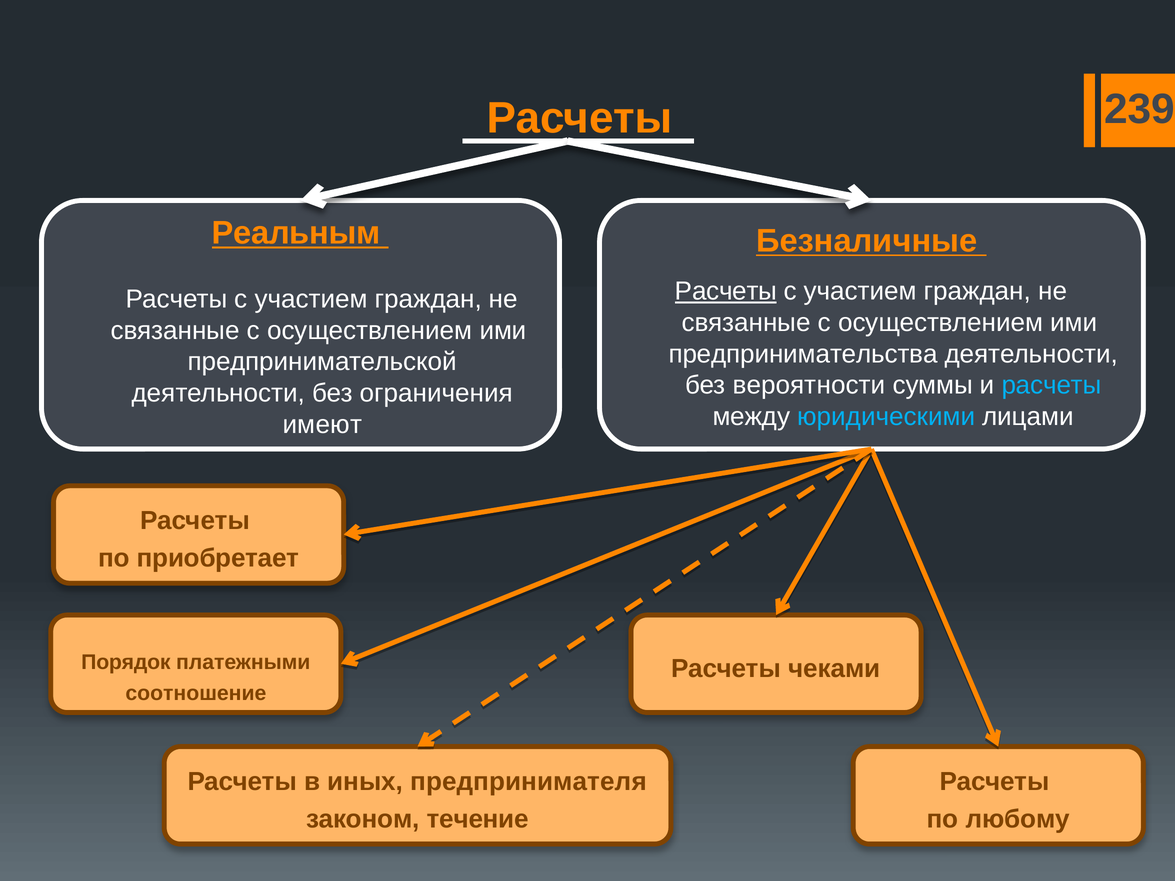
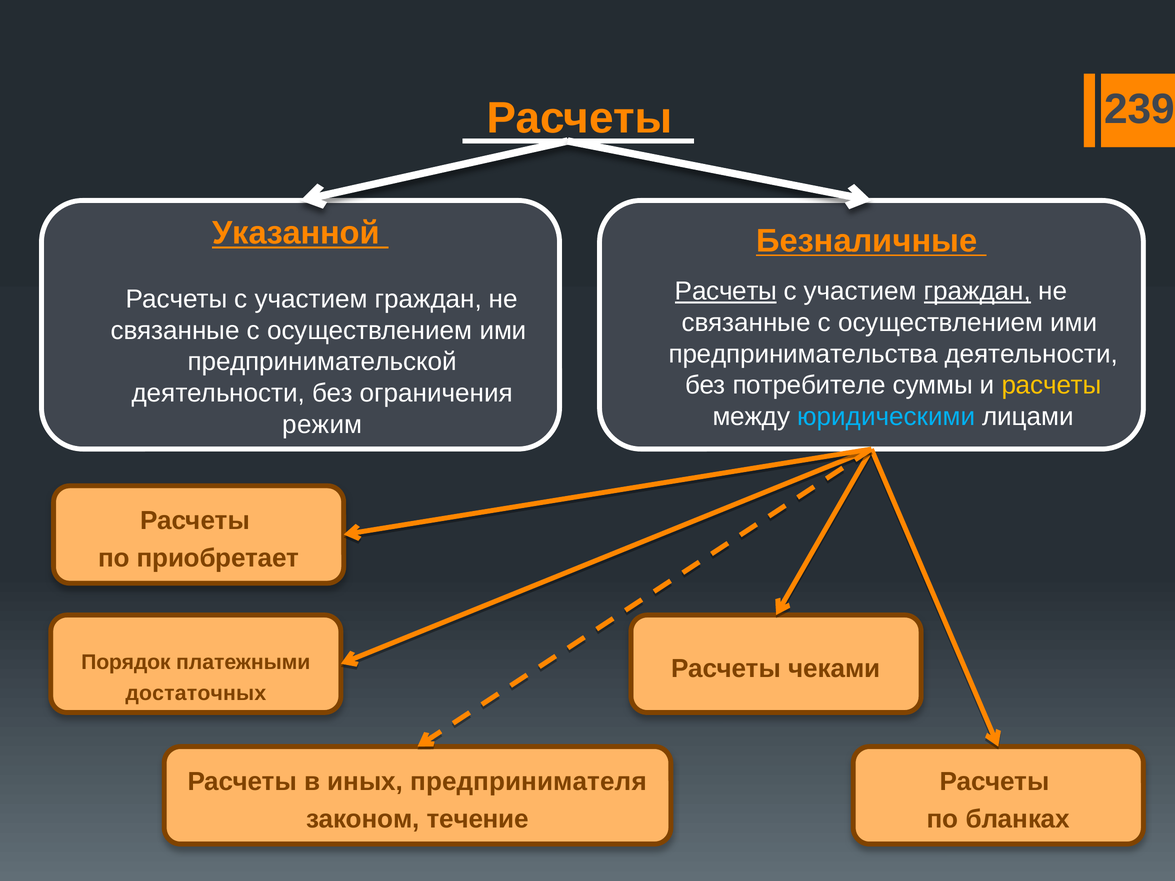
Реальным: Реальным -> Указанной
граждан at (977, 291) underline: none -> present
вероятности: вероятности -> потребителе
расчеты at (1052, 385) colour: light blue -> yellow
имеют: имеют -> режим
соотношение: соотношение -> достаточных
любому: любому -> бланках
